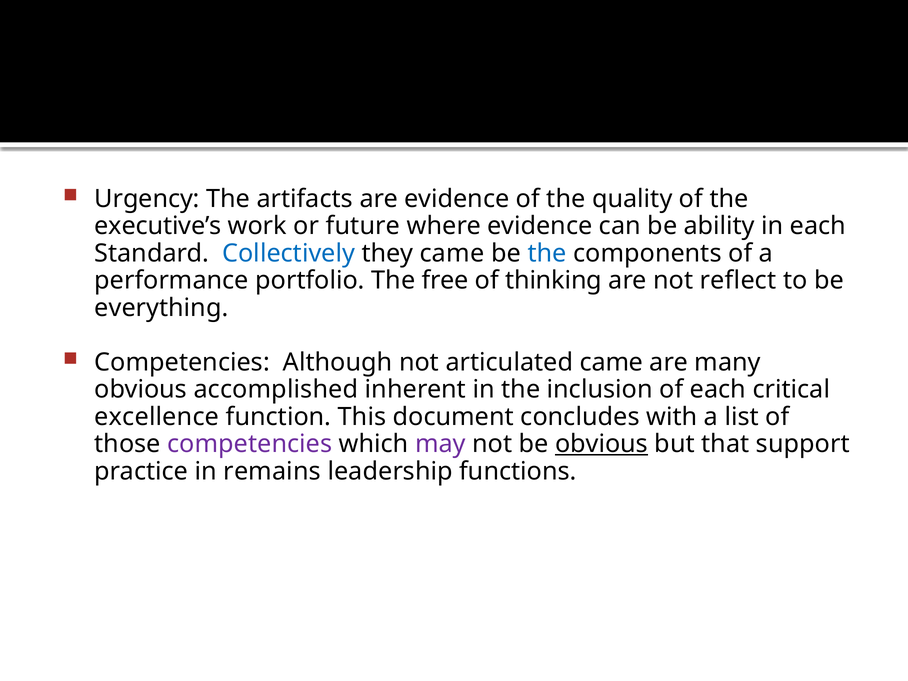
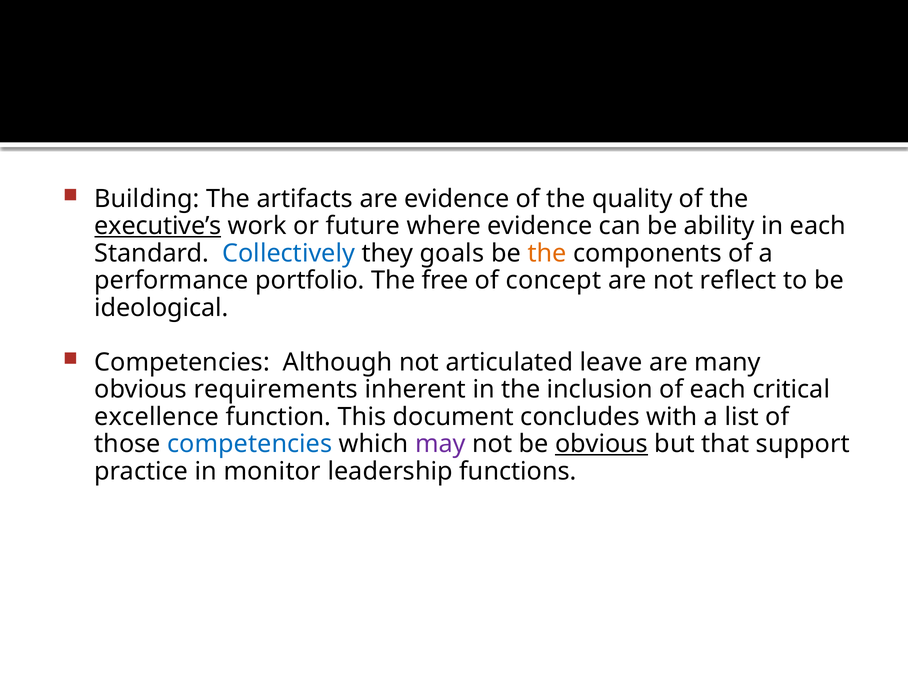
Urgency: Urgency -> Building
executive’s underline: none -> present
they came: came -> goals
the at (547, 253) colour: blue -> orange
thinking: thinking -> concept
everything: everything -> ideological
articulated came: came -> leave
accomplished: accomplished -> requirements
competencies at (250, 444) colour: purple -> blue
remains: remains -> monitor
